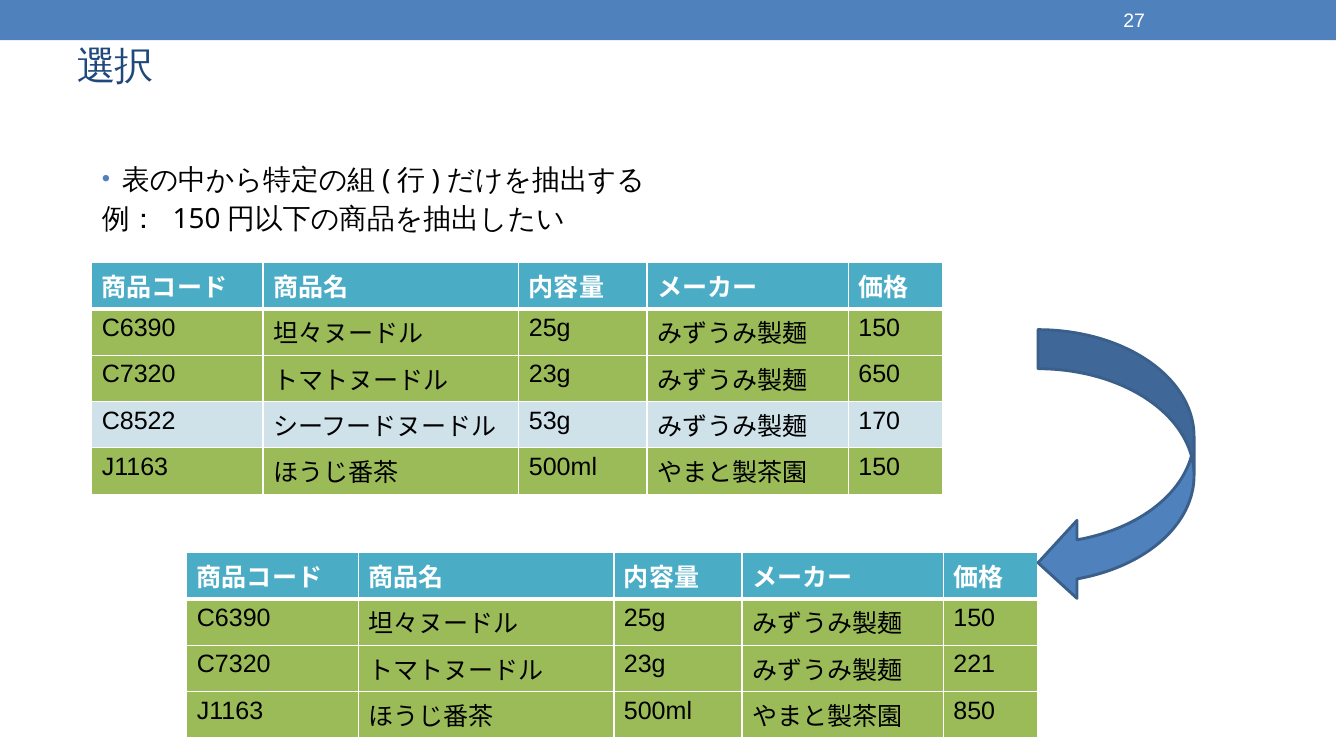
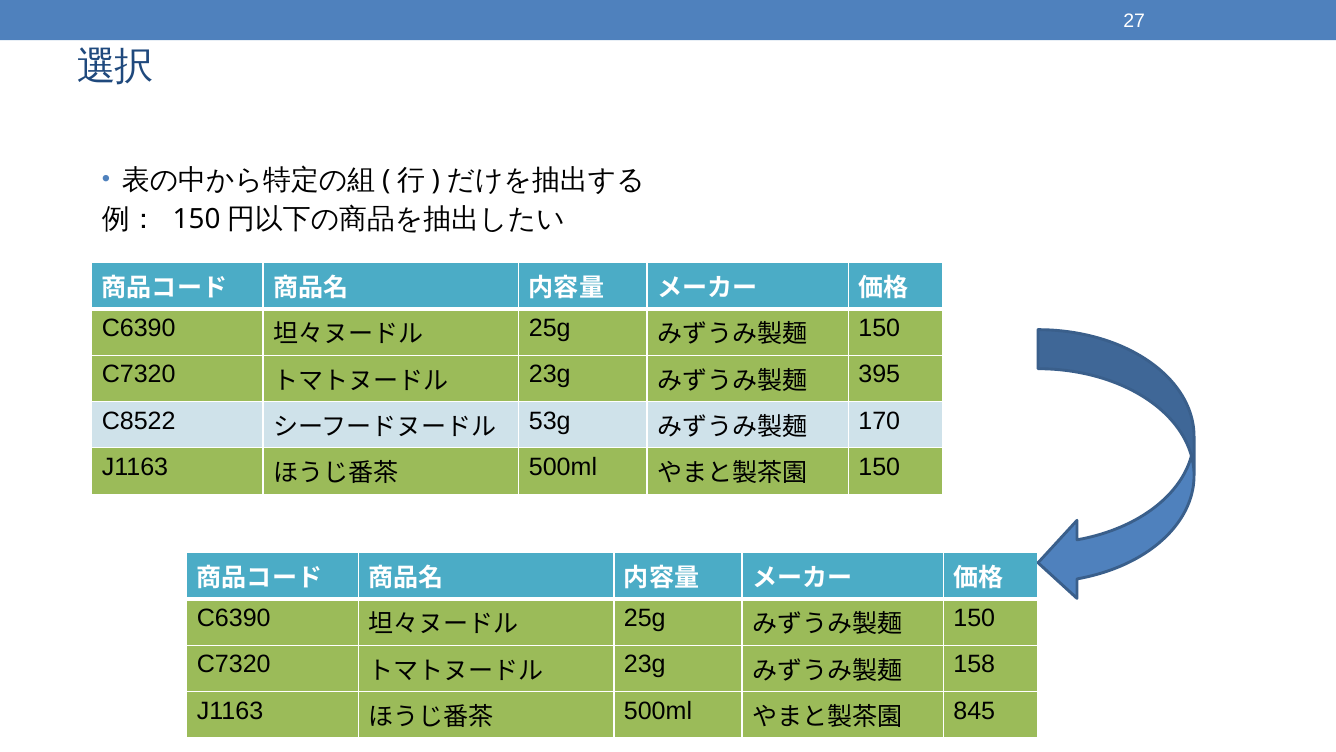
650: 650 -> 395
221: 221 -> 158
850: 850 -> 845
